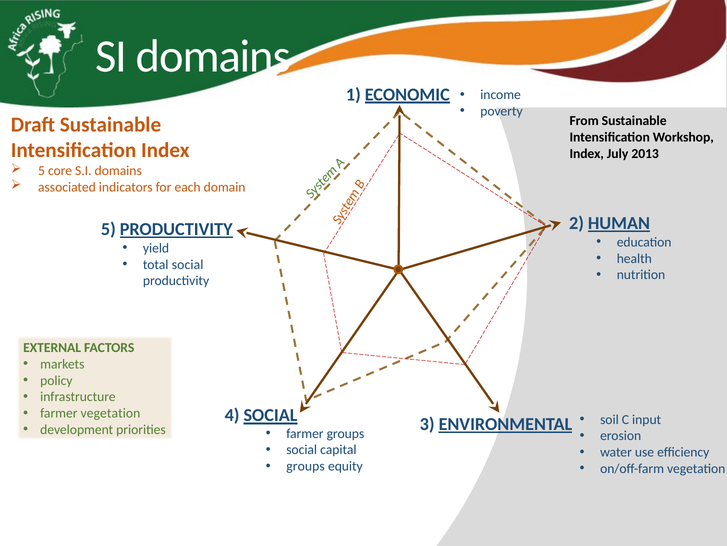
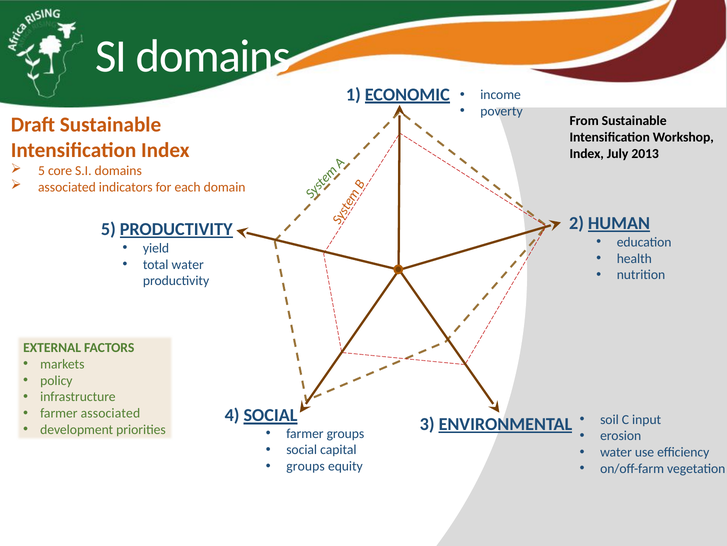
total social: social -> water
farmer vegetation: vegetation -> associated
